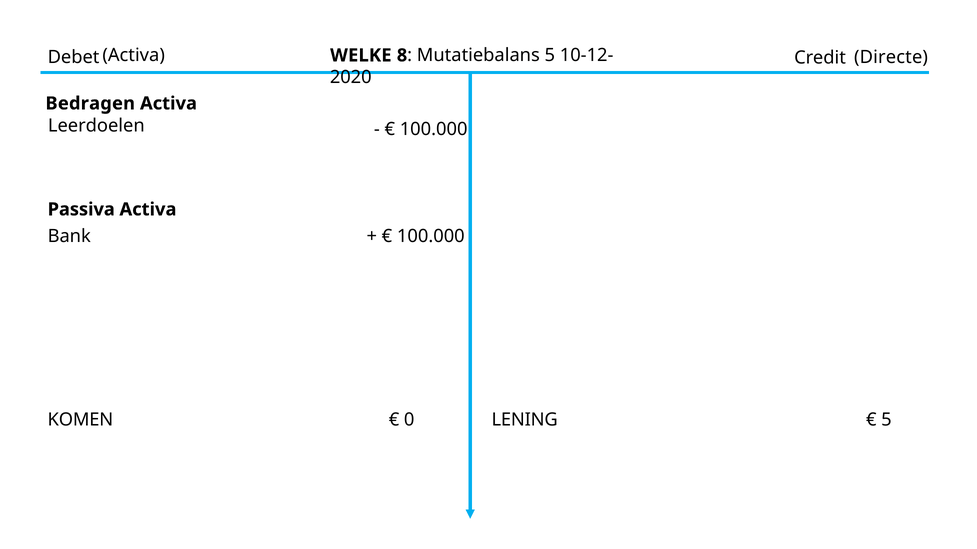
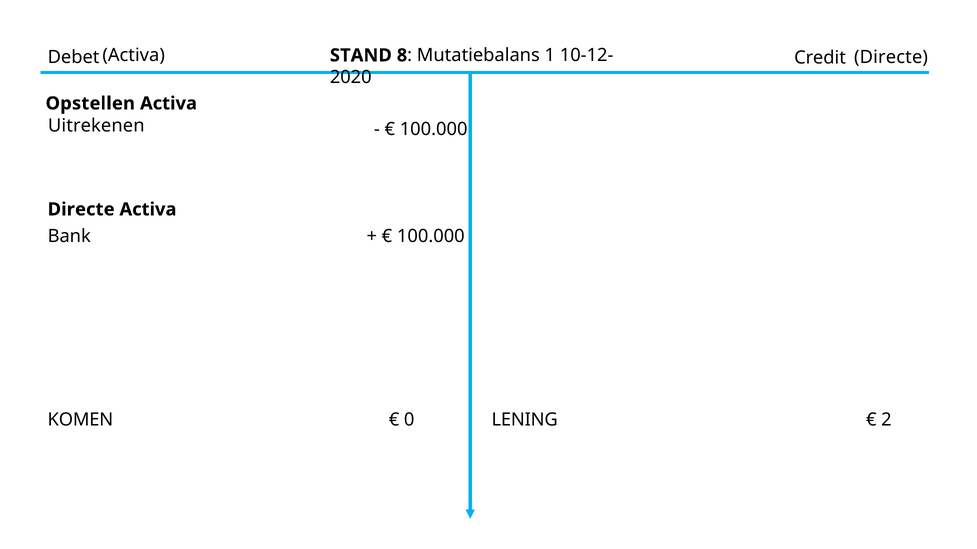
WELKE: WELKE -> STAND
Mutatiebalans 5: 5 -> 1
Bedragen: Bedragen -> Opstellen
Leerdoelen: Leerdoelen -> Uitrekenen
Passiva at (81, 210): Passiva -> Directe
5 at (886, 420): 5 -> 2
